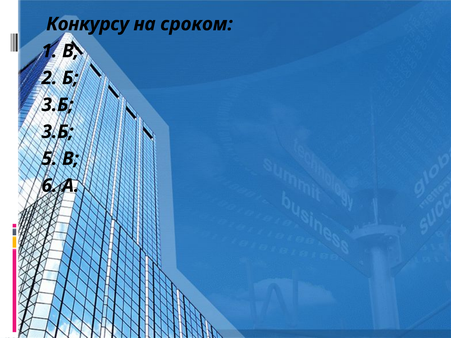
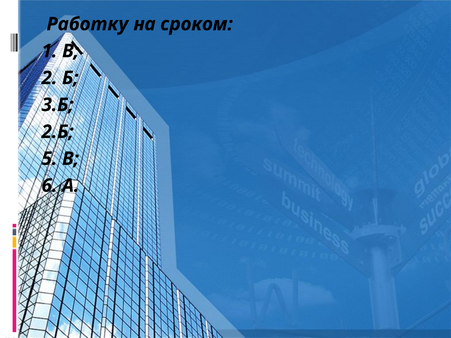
Конкурсу: Конкурсу -> Работку
3.Б at (58, 132): 3.Б -> 2.Б
